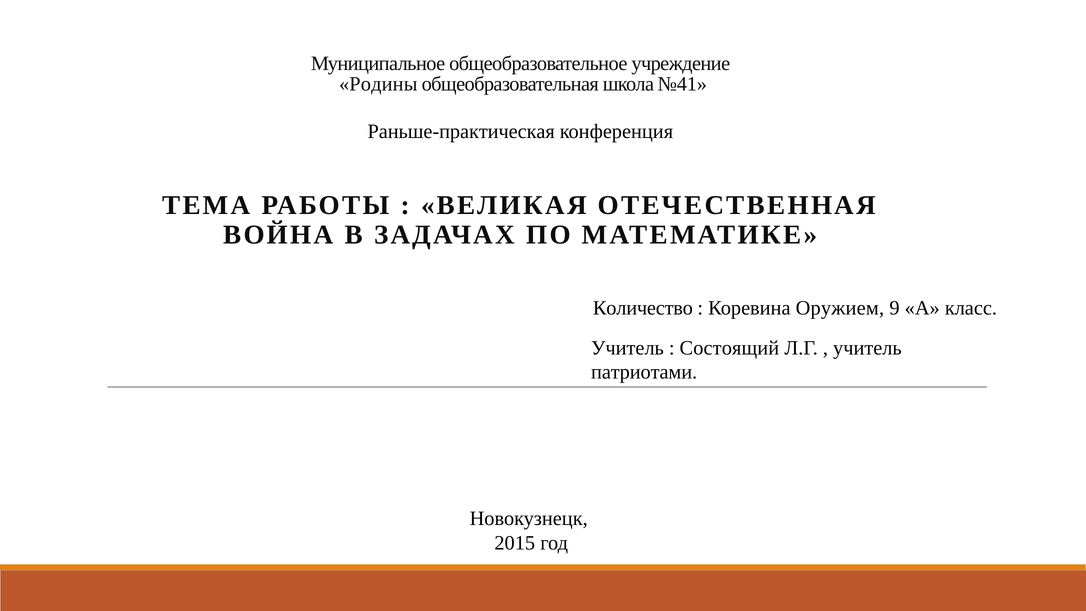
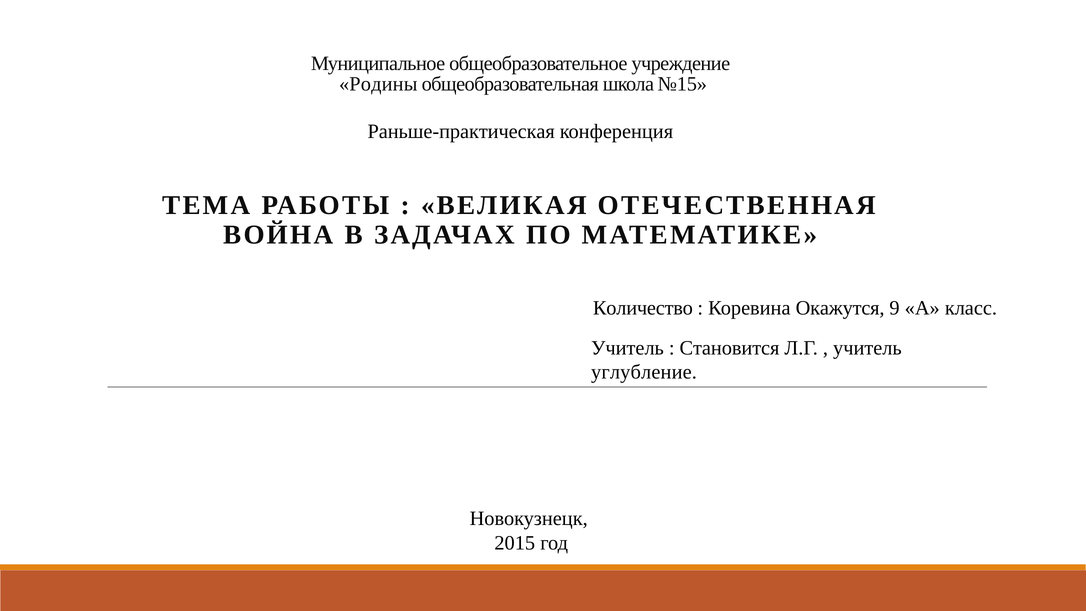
№41: №41 -> №15
Оружием: Оружием -> Окажутся
Состоящий: Состоящий -> Становится
патриотами: патриотами -> углубление
